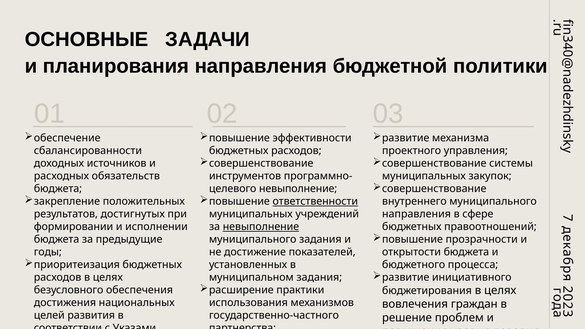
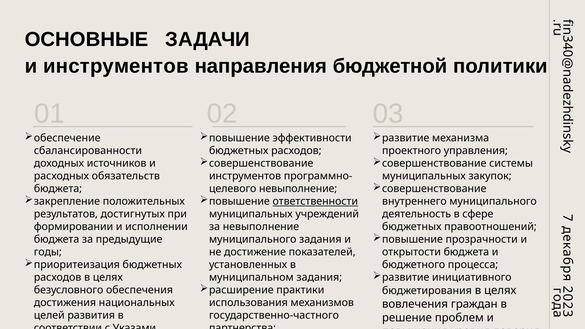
и планирования: планирования -> инструментов
направления at (416, 214): направления -> деятельность
невыполнение at (261, 227) underline: present -> none
